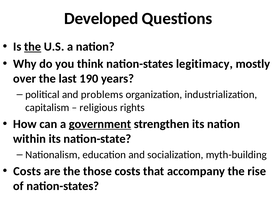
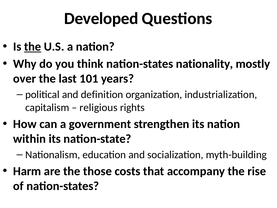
legitimacy: legitimacy -> nationality
190: 190 -> 101
problems: problems -> definition
government underline: present -> none
Costs at (27, 171): Costs -> Harm
